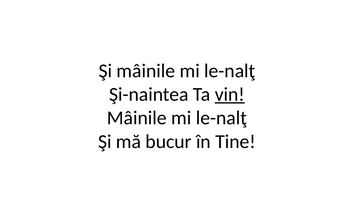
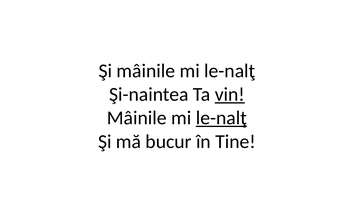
le-nalţ at (221, 118) underline: none -> present
